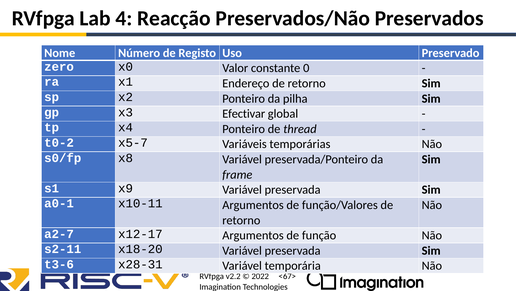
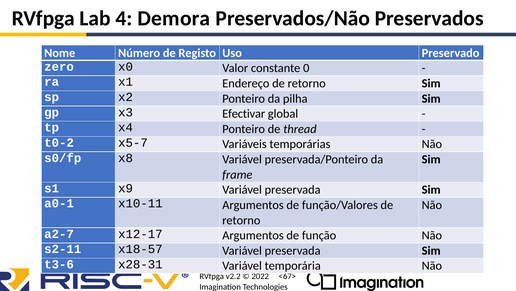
Reacção: Reacção -> Demora
x18-20: x18-20 -> x18-57
